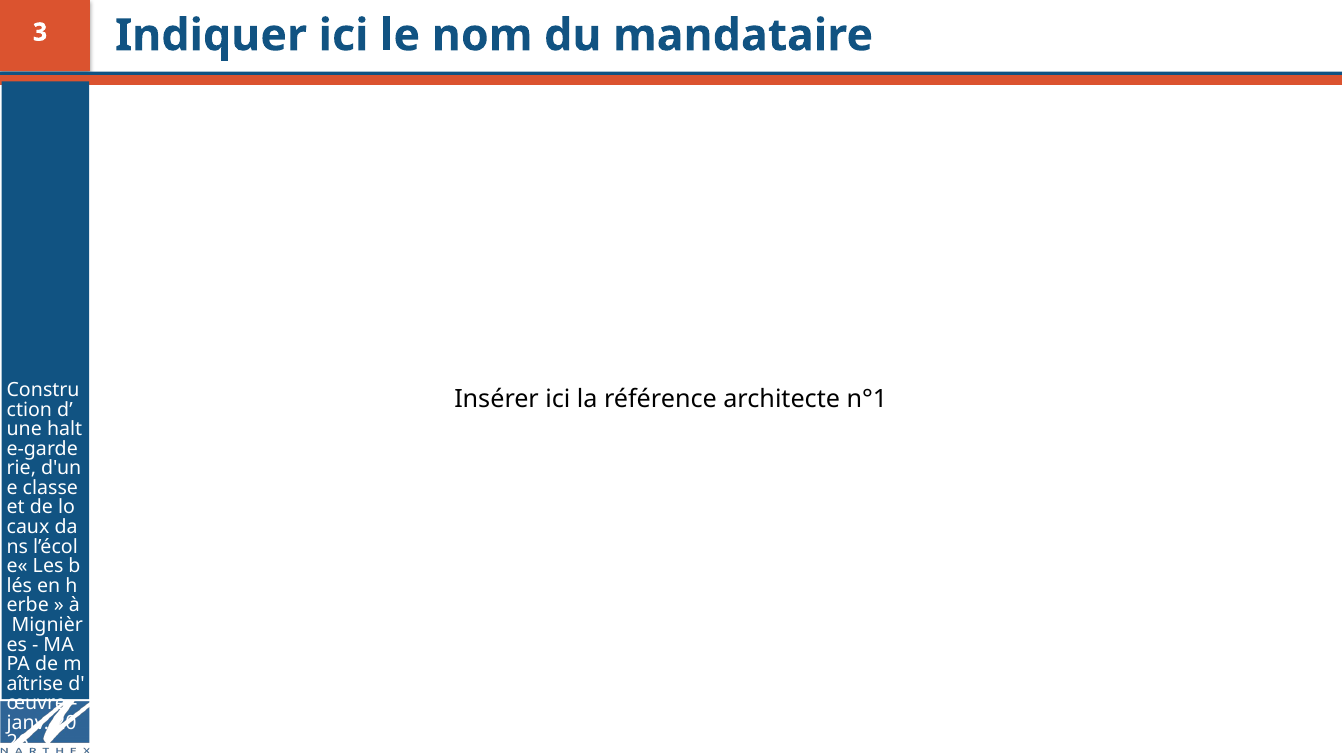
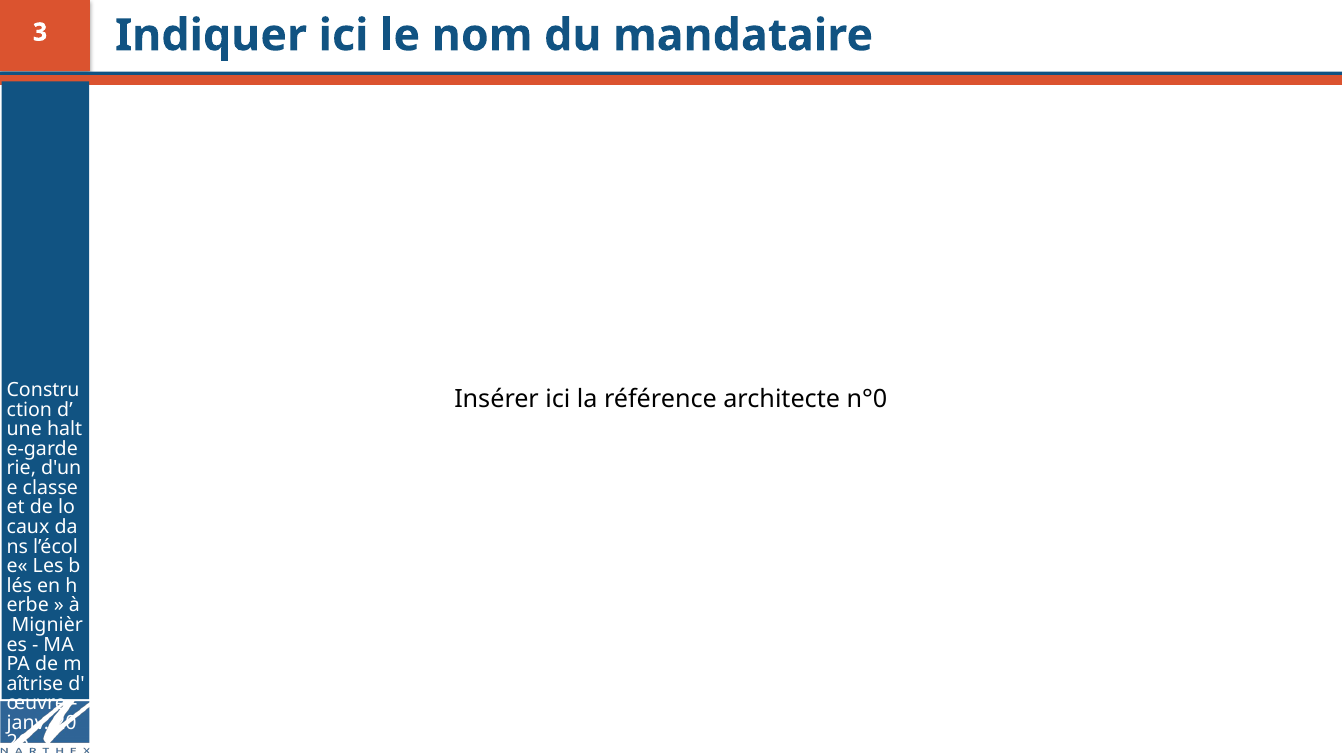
n°1: n°1 -> n°0
